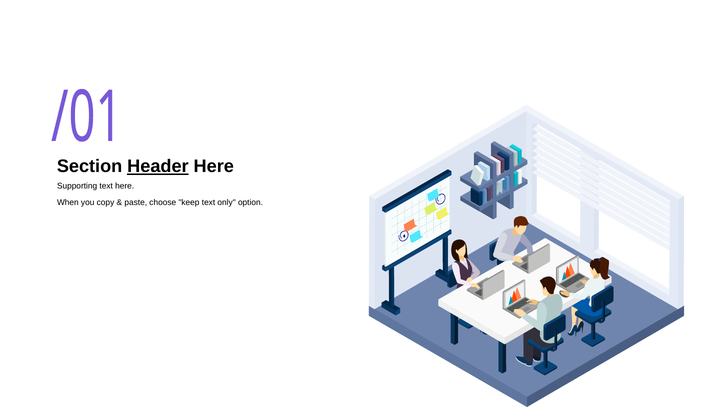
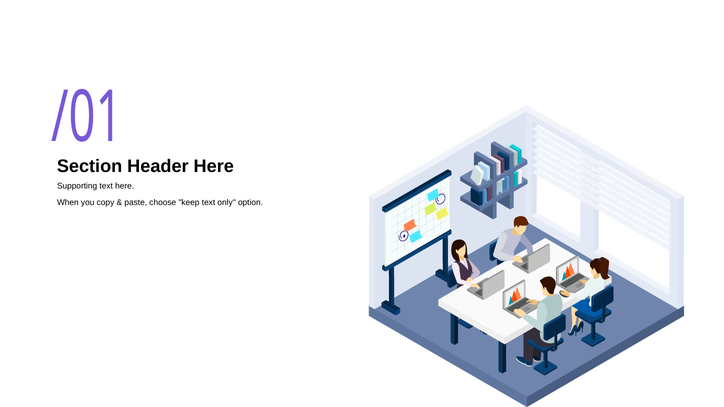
Header underline: present -> none
